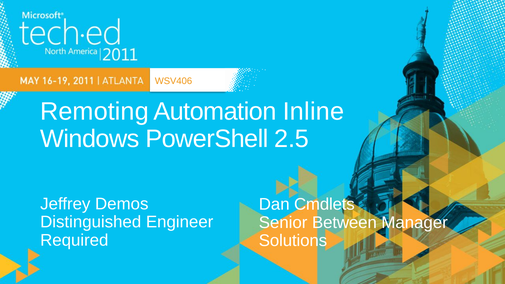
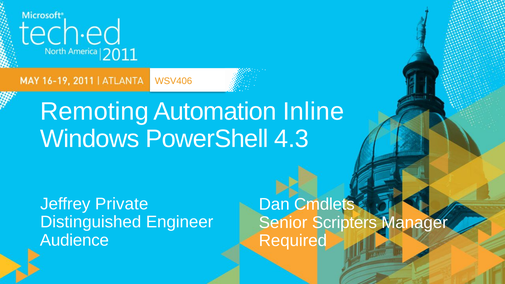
2.5: 2.5 -> 4.3
Demos: Demos -> Private
Between: Between -> Scripters
Required: Required -> Audience
Solutions: Solutions -> Required
